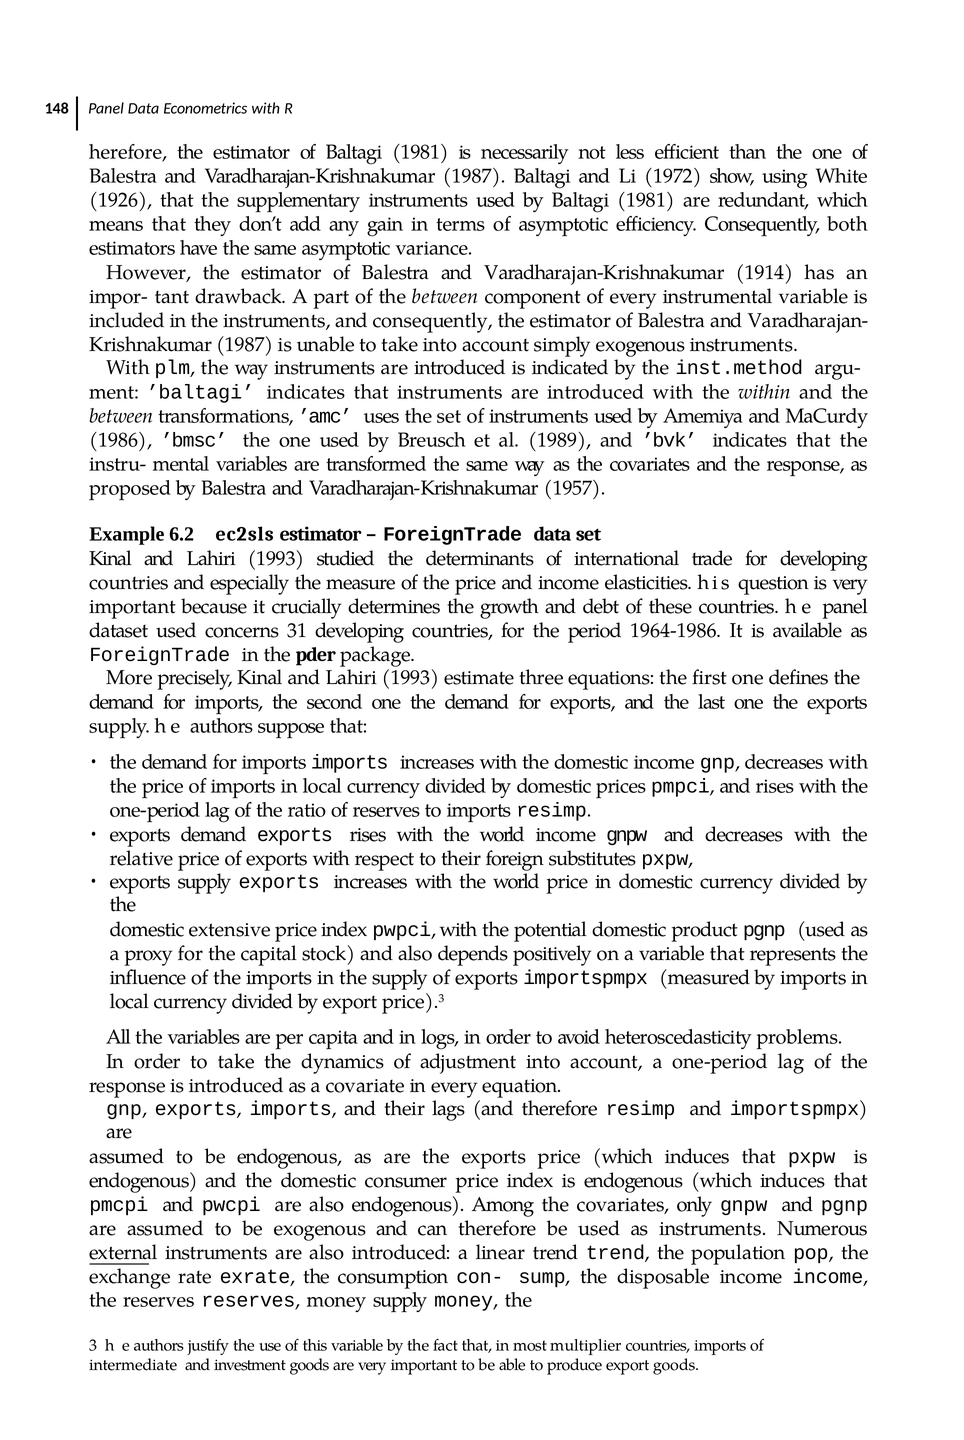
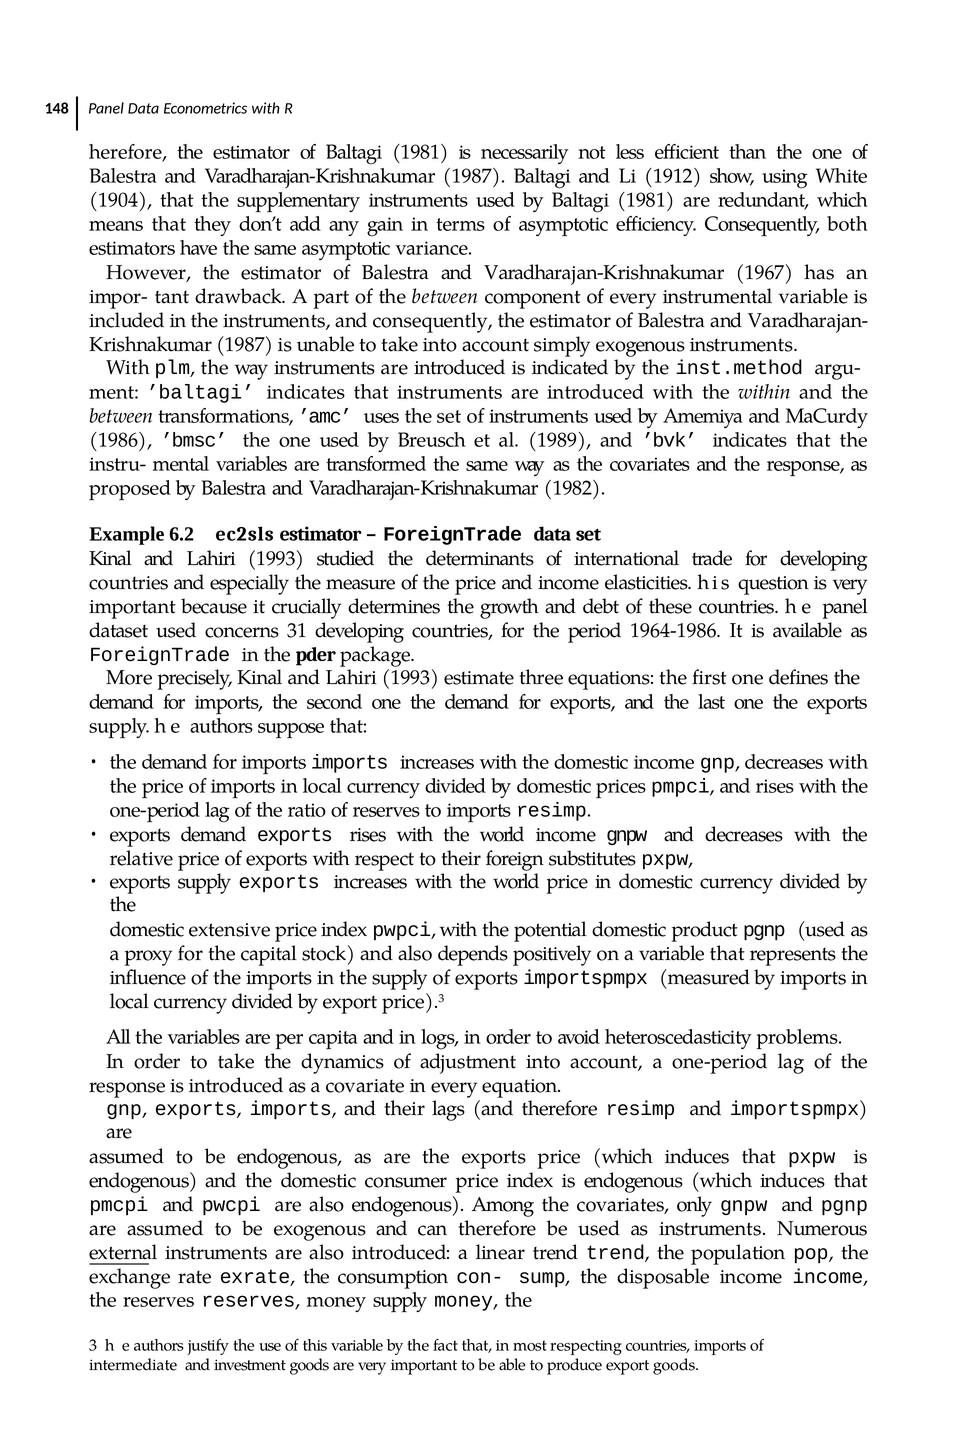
1972: 1972 -> 1912
1926: 1926 -> 1904
1914: 1914 -> 1967
1957: 1957 -> 1982
multiplier: multiplier -> respecting
